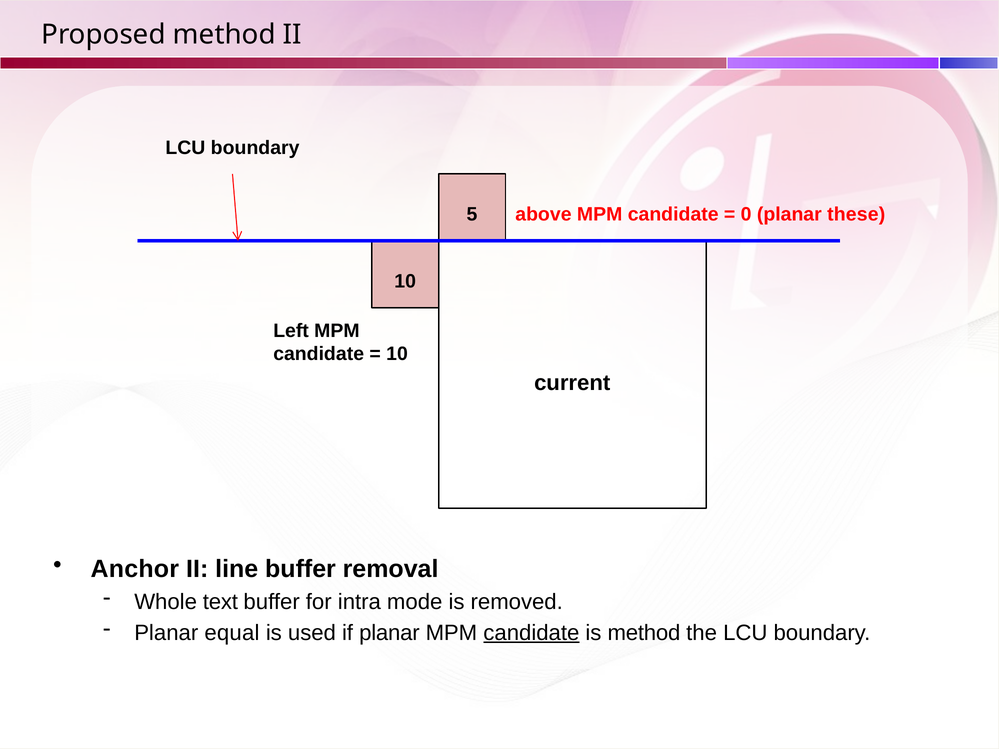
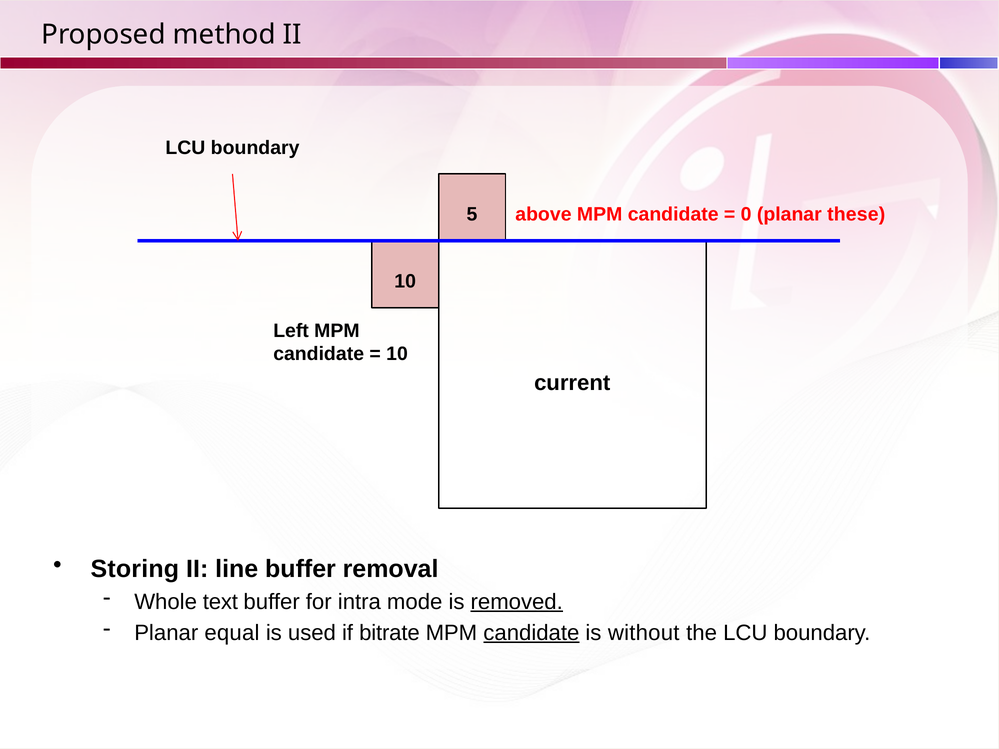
Anchor: Anchor -> Storing
removed underline: none -> present
if planar: planar -> bitrate
is method: method -> without
